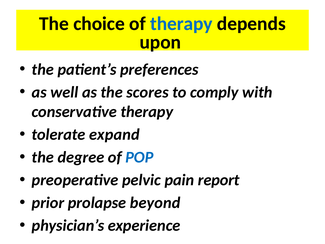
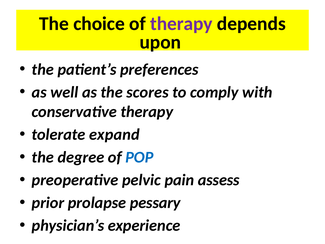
therapy at (181, 24) colour: blue -> purple
report: report -> assess
beyond: beyond -> pessary
